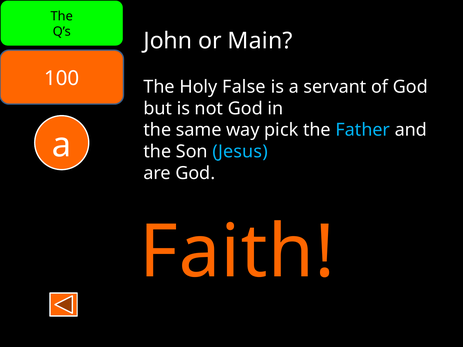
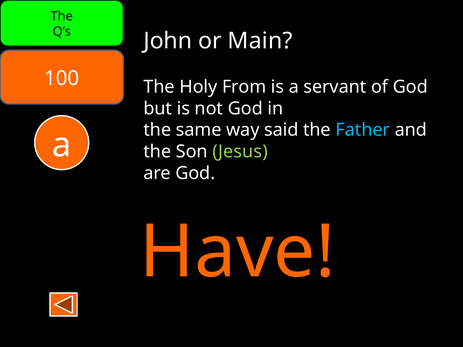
False: False -> From
pick: pick -> said
Jesus colour: light blue -> light green
Faith: Faith -> Have
